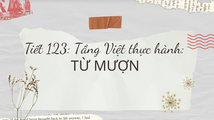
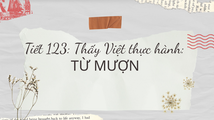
Tầng: Tầng -> Thấy
